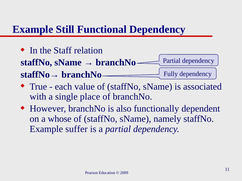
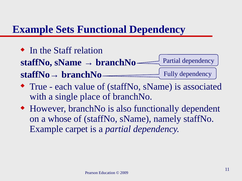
Still: Still -> Sets
suffer: suffer -> carpet
